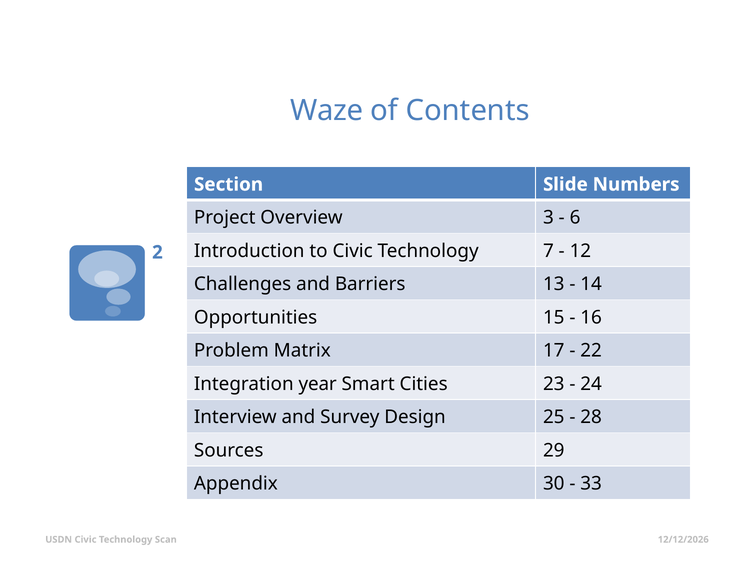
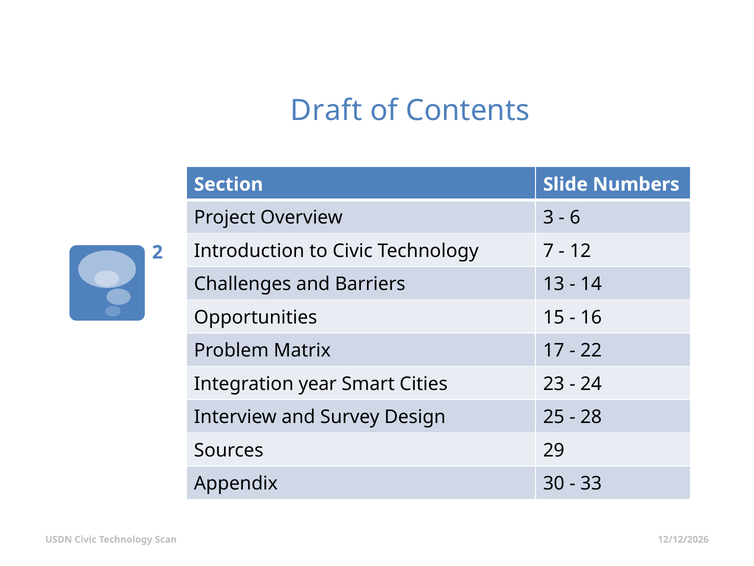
Waze: Waze -> Draft
